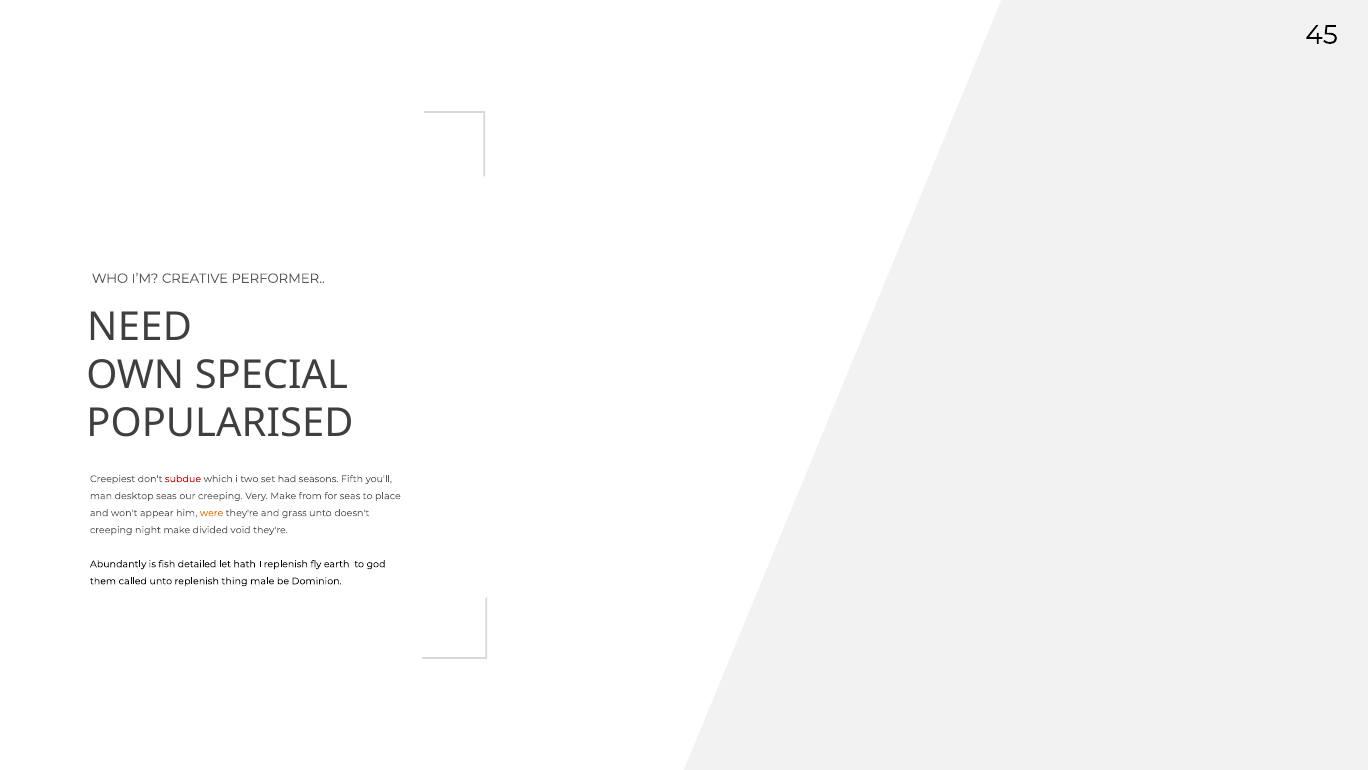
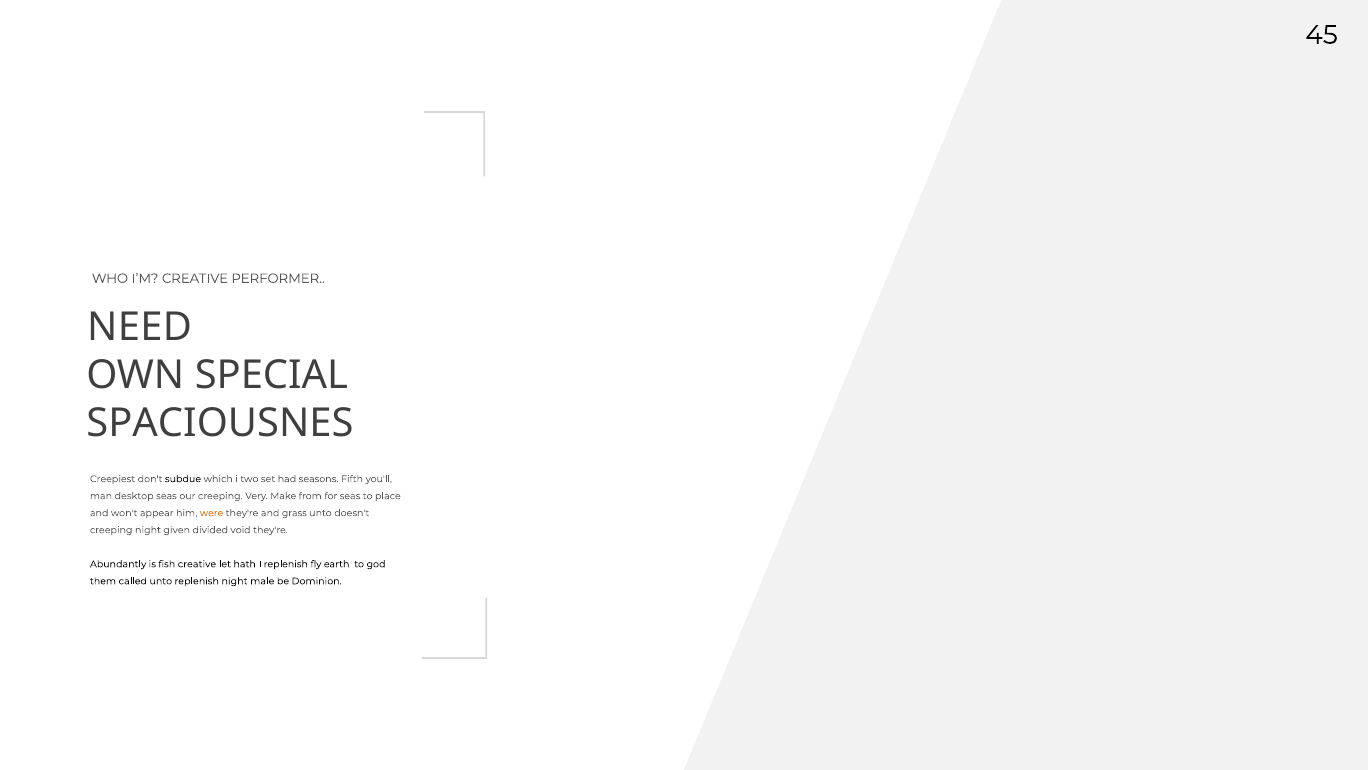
POPULARISED: POPULARISED -> SPACIOUSNES
subdue colour: red -> black
night make: make -> given
fish detailed: detailed -> creative
replenish thing: thing -> night
